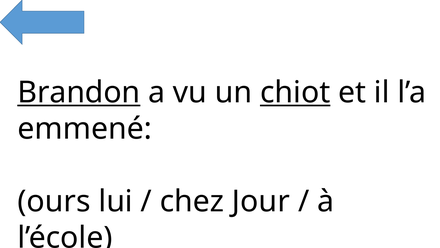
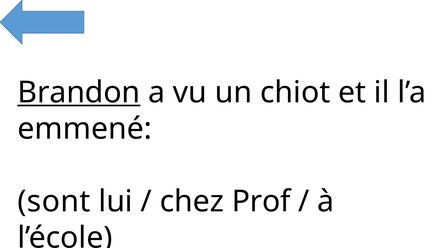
chiot underline: present -> none
ours: ours -> sont
Jour: Jour -> Prof
